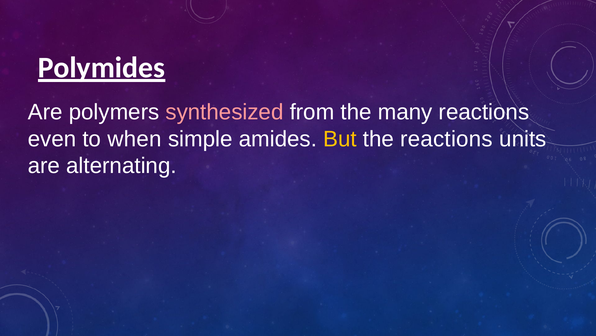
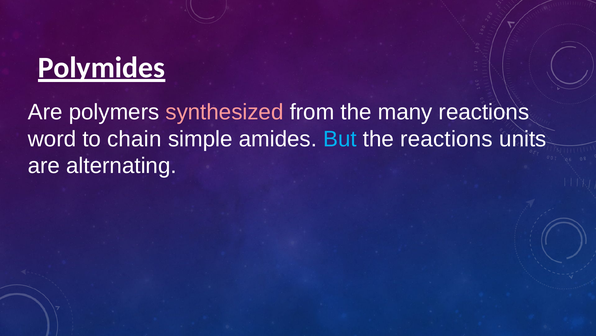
even: even -> word
when: when -> chain
But colour: yellow -> light blue
